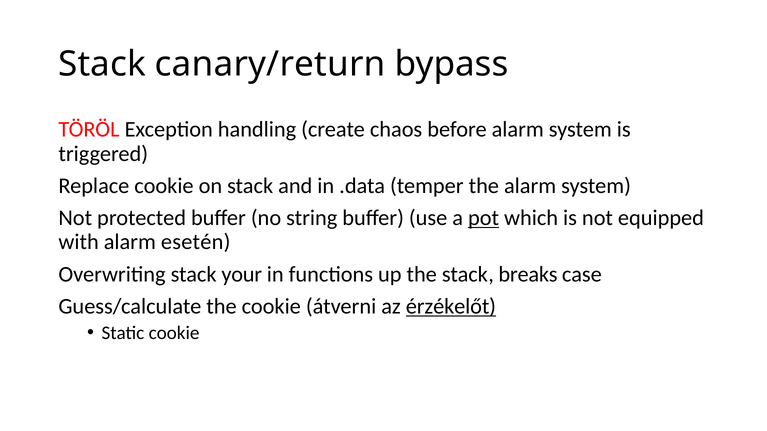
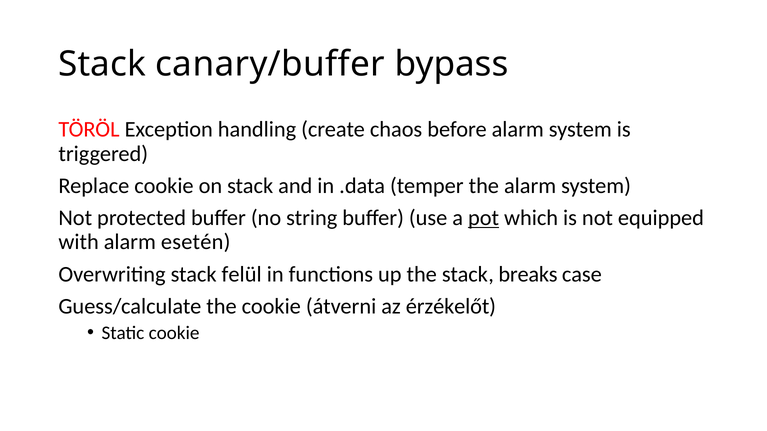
canary/return: canary/return -> canary/buffer
your: your -> felül
érzékelőt underline: present -> none
